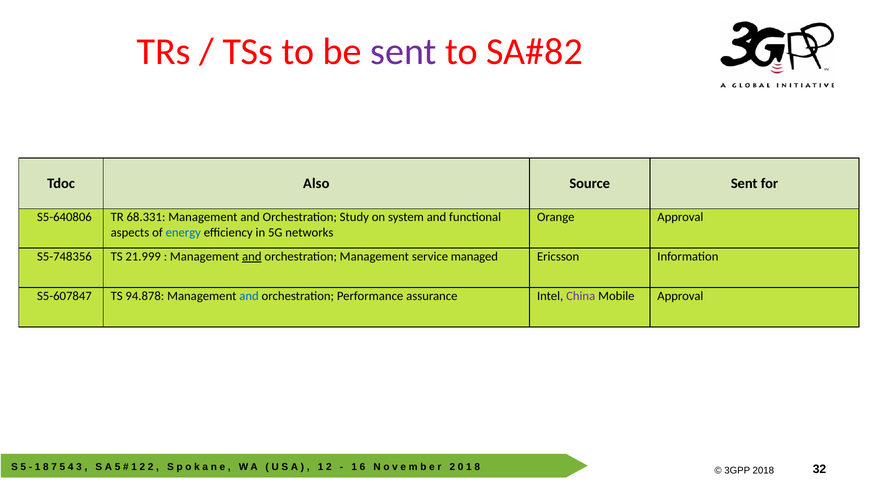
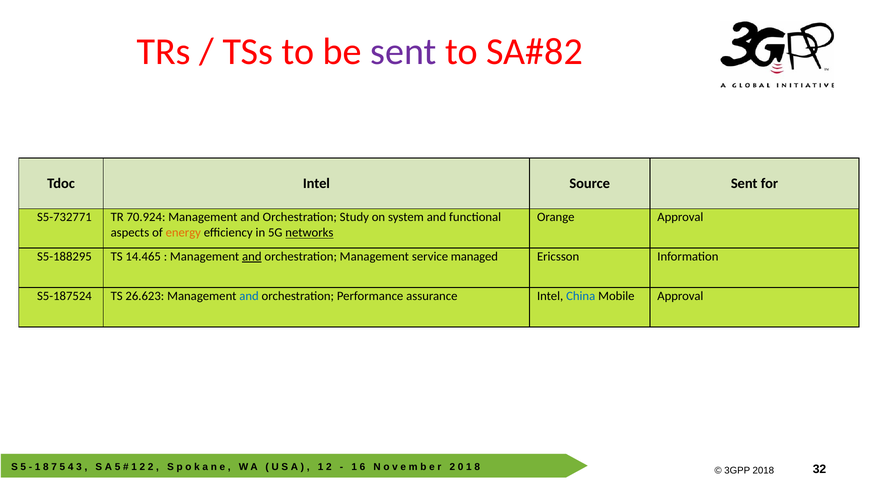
Tdoc Also: Also -> Intel
S5-640806: S5-640806 -> S5-732771
68.331: 68.331 -> 70.924
energy colour: blue -> orange
networks underline: none -> present
S5-748356: S5-748356 -> S5-188295
21.999: 21.999 -> 14.465
S5-607847: S5-607847 -> S5-187524
94.878: 94.878 -> 26.623
China colour: purple -> blue
